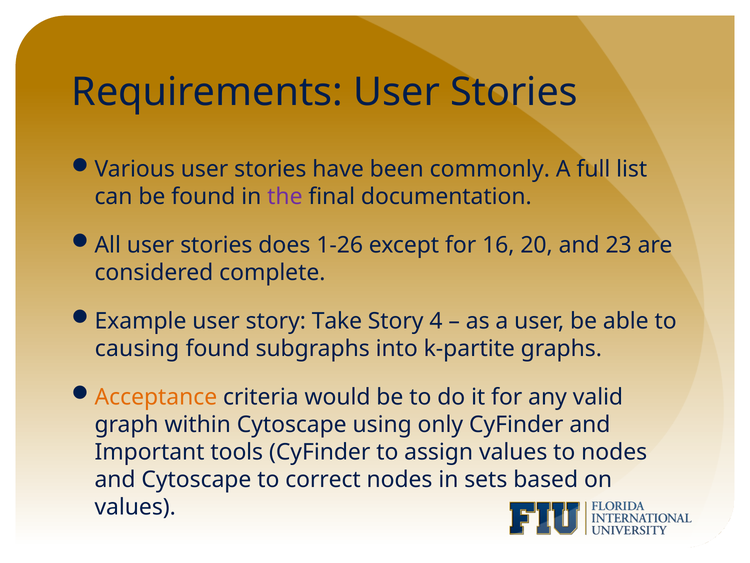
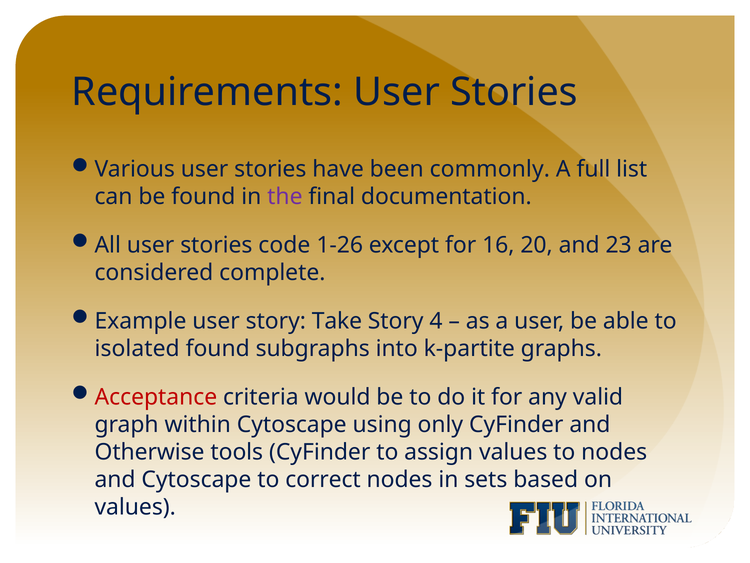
does: does -> code
causing: causing -> isolated
Acceptance colour: orange -> red
Important: Important -> Otherwise
